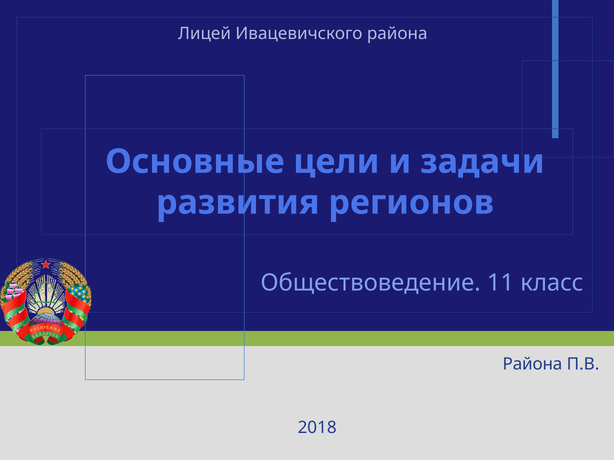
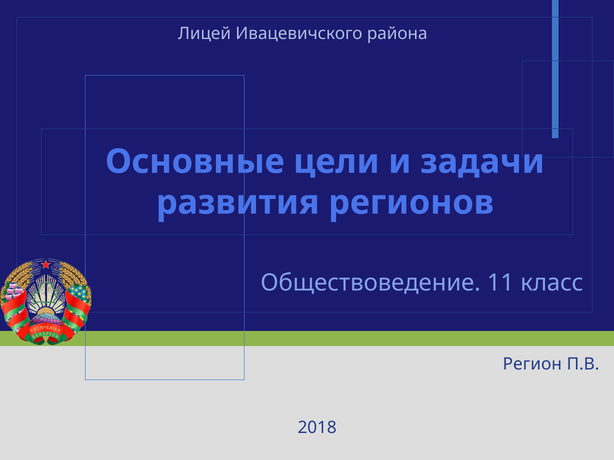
Района at (532, 365): Района -> Регион
